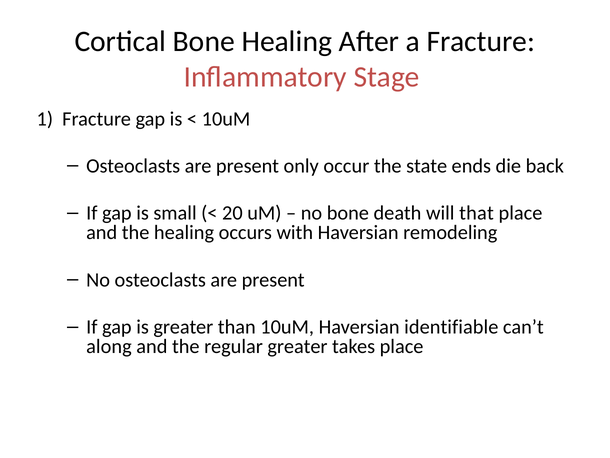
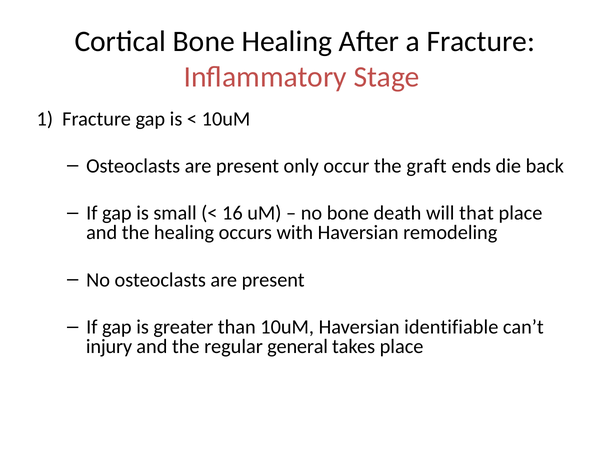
state: state -> graft
20: 20 -> 16
along: along -> injury
regular greater: greater -> general
